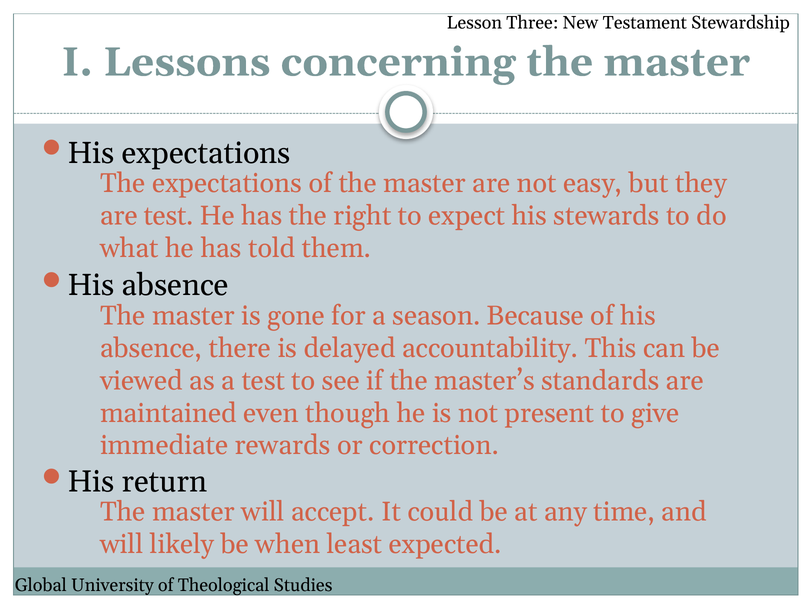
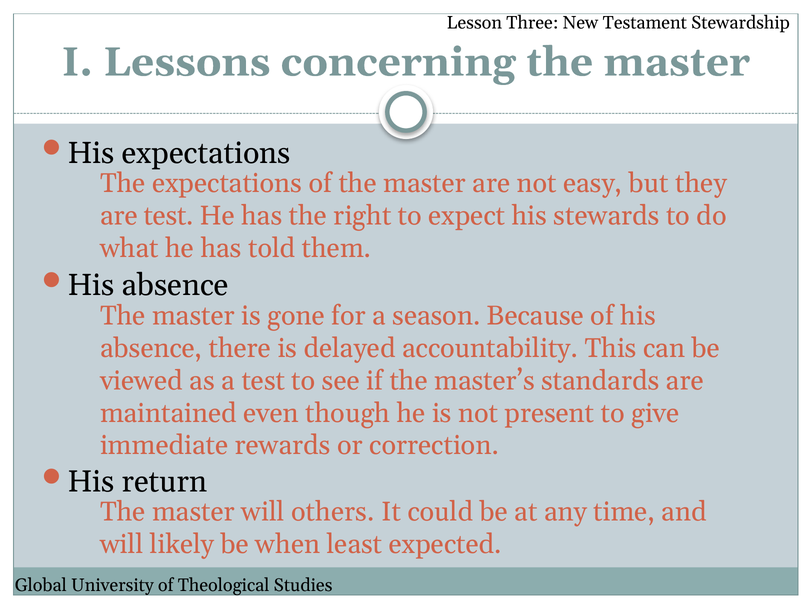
accept: accept -> others
